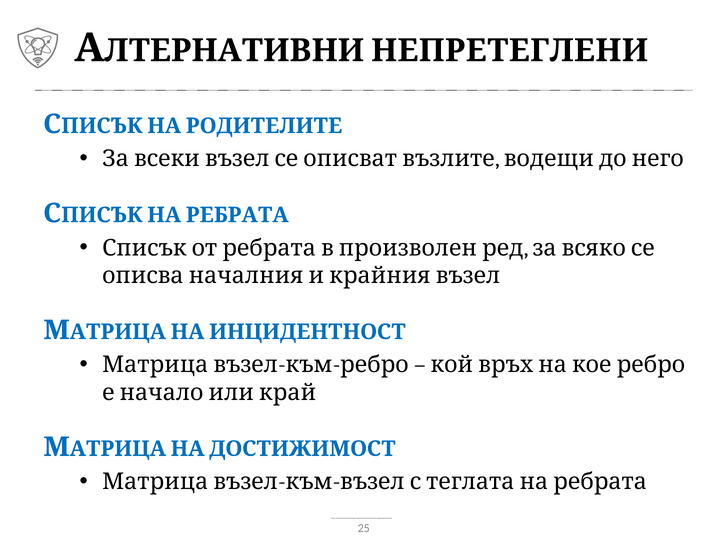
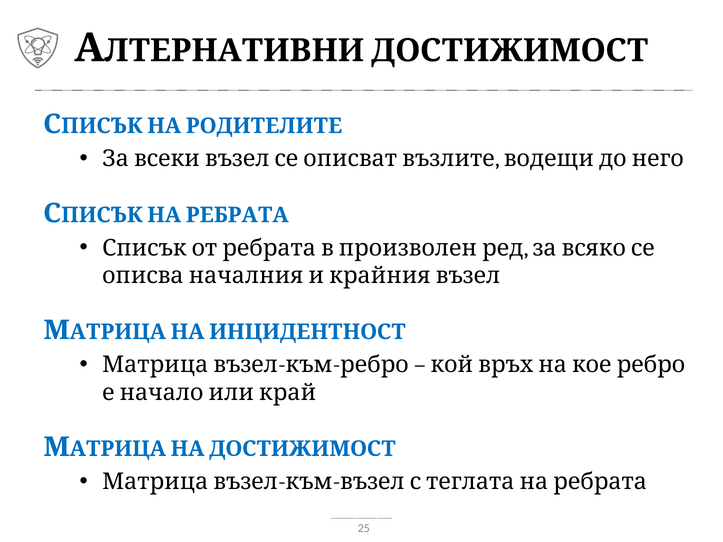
НЕПРЕТЕГЛЕНИ at (510, 51): НЕПРЕТЕГЛЕНИ -> ДОСТИЖИМОСТ
